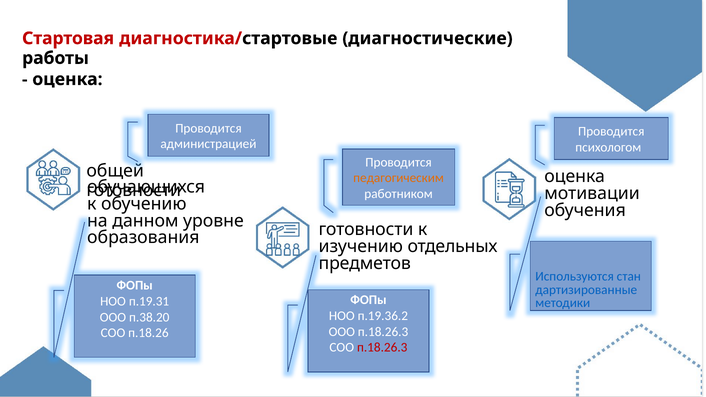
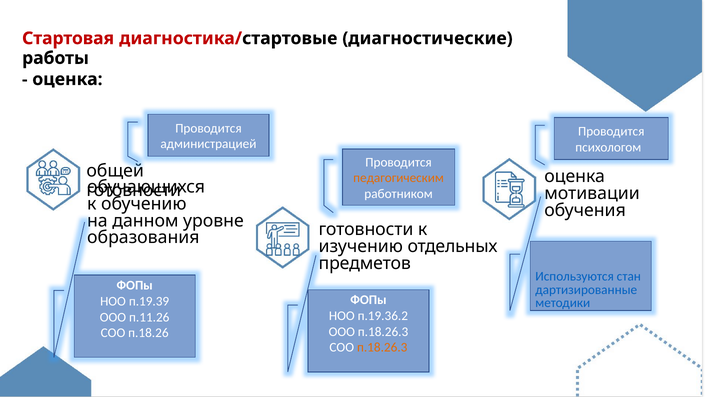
п.19.31: п.19.31 -> п.19.39
п.38.20: п.38.20 -> п.11.26
п.18.26.3 at (382, 348) colour: red -> orange
